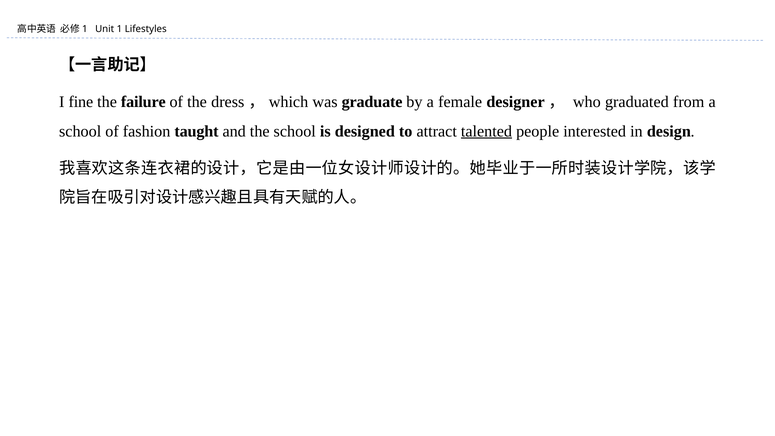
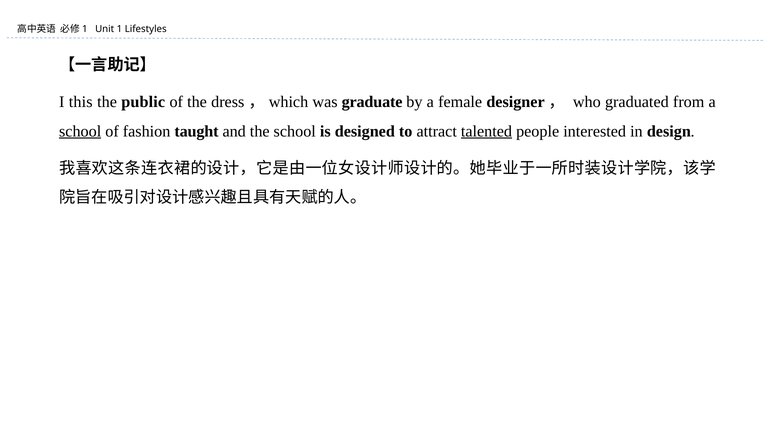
fine: fine -> this
failure: failure -> public
school at (80, 131) underline: none -> present
